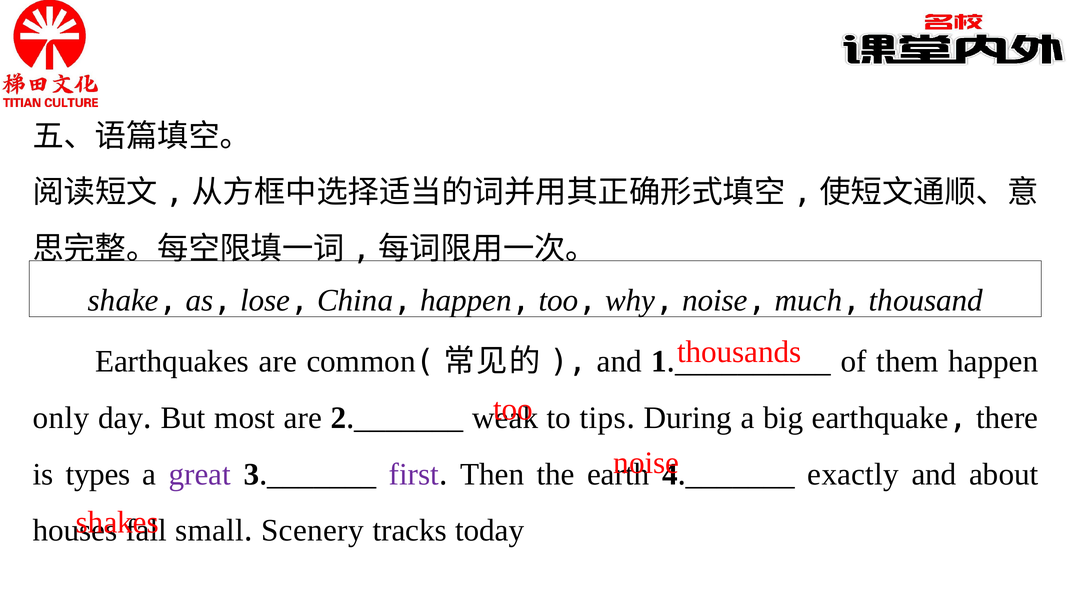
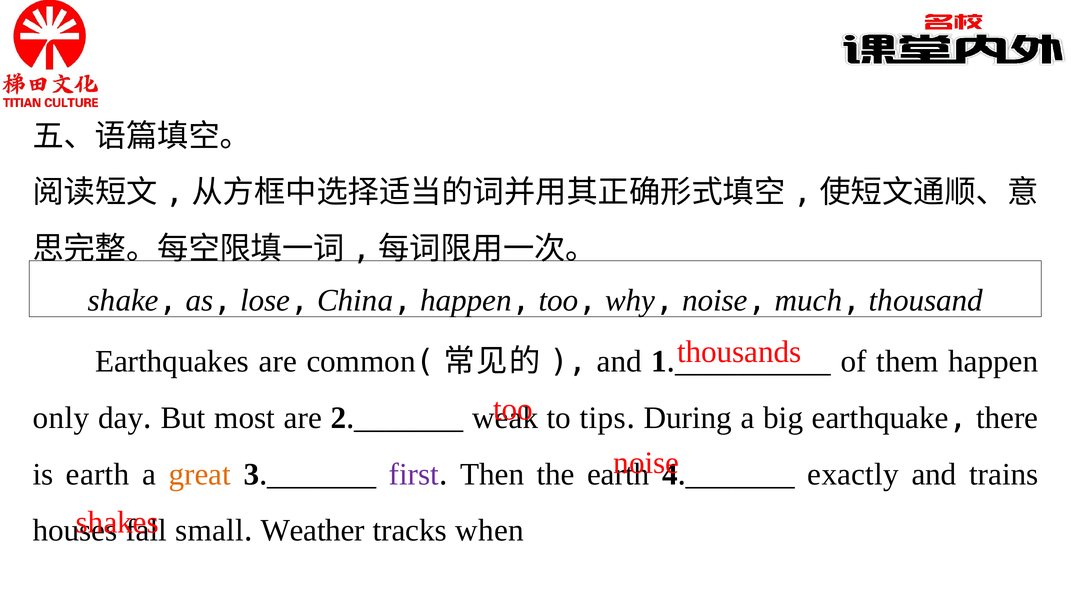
is types: types -> earth
great colour: purple -> orange
about: about -> trains
Scenery: Scenery -> Weather
today: today -> when
